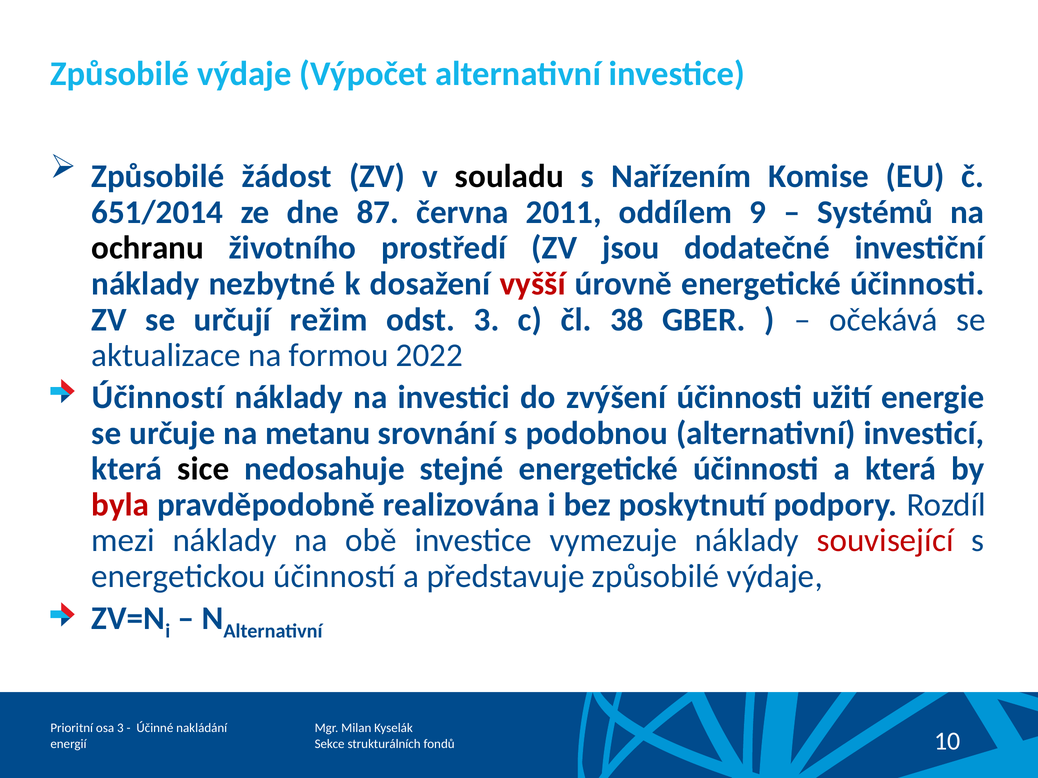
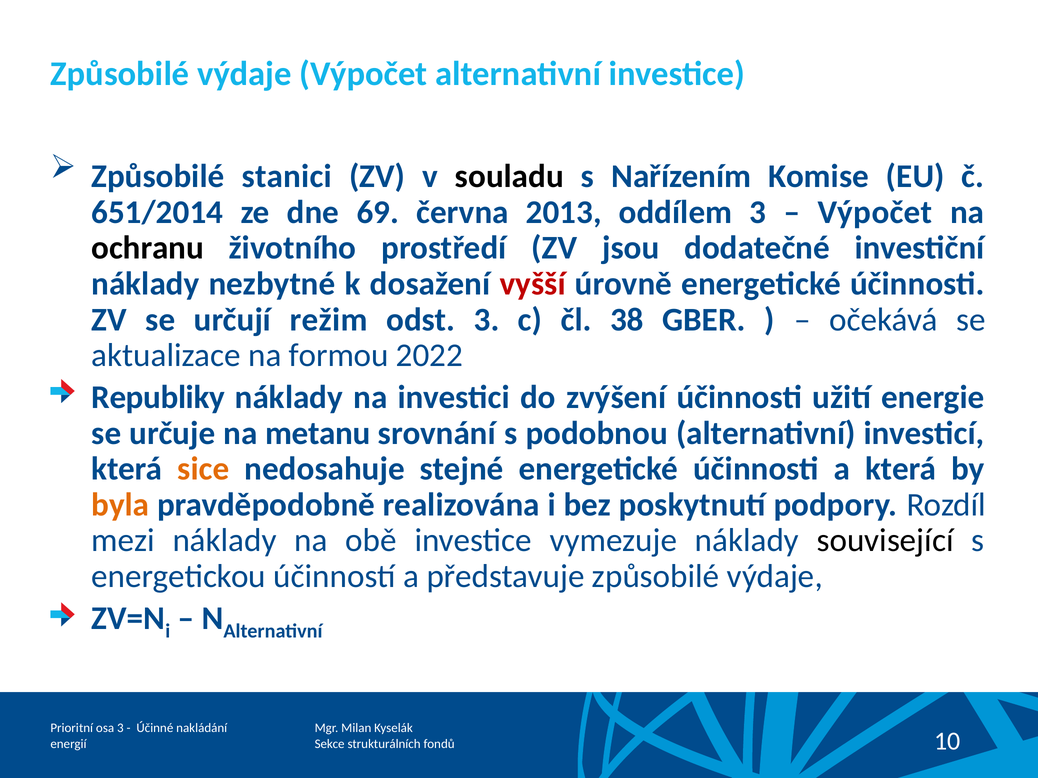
žádost: žádost -> stanici
87: 87 -> 69
2011: 2011 -> 2013
oddílem 9: 9 -> 3
Systémů at (875, 212): Systémů -> Výpočet
Účinností at (158, 398): Účinností -> Republiky
sice colour: black -> orange
byla colour: red -> orange
související colour: red -> black
